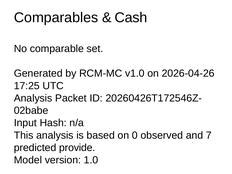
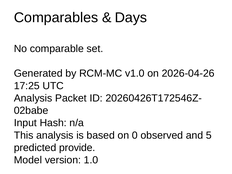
Cash: Cash -> Days
7: 7 -> 5
